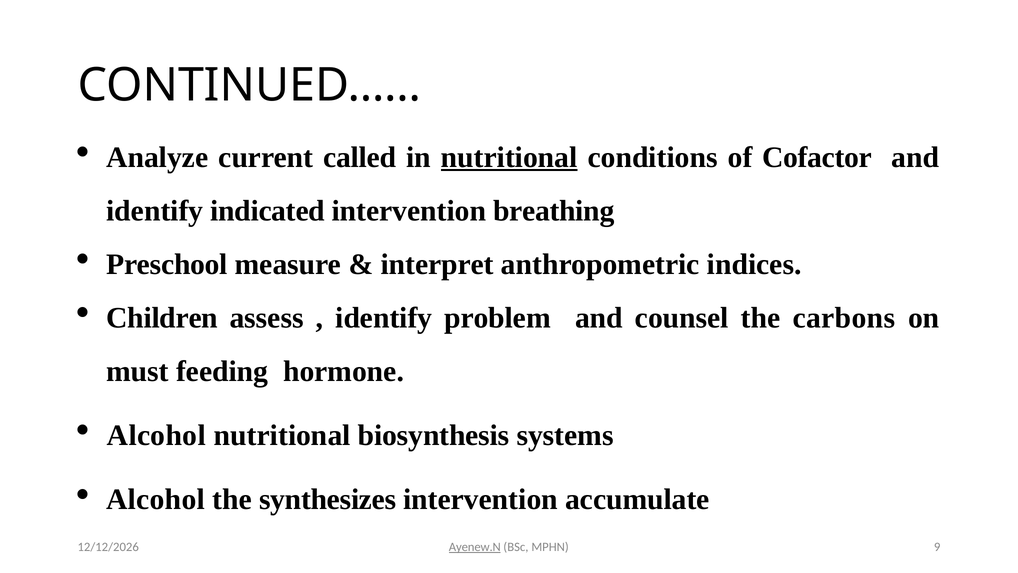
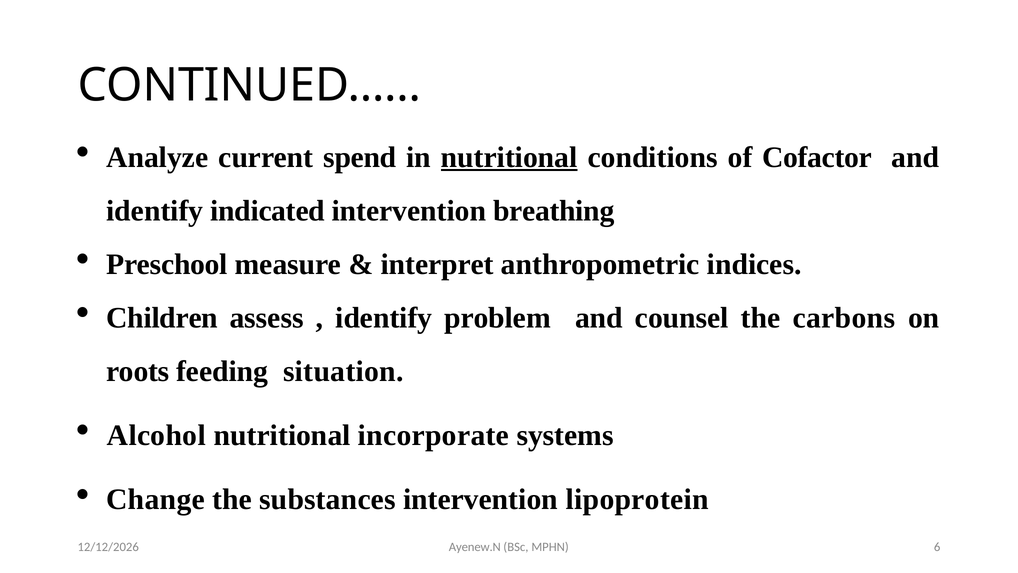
called: called -> spend
must: must -> roots
hormone: hormone -> situation
biosynthesis: biosynthesis -> incorporate
Alcohol at (156, 499): Alcohol -> Change
synthesizes: synthesizes -> substances
accumulate: accumulate -> lipoprotein
Ayenew.N underline: present -> none
9: 9 -> 6
